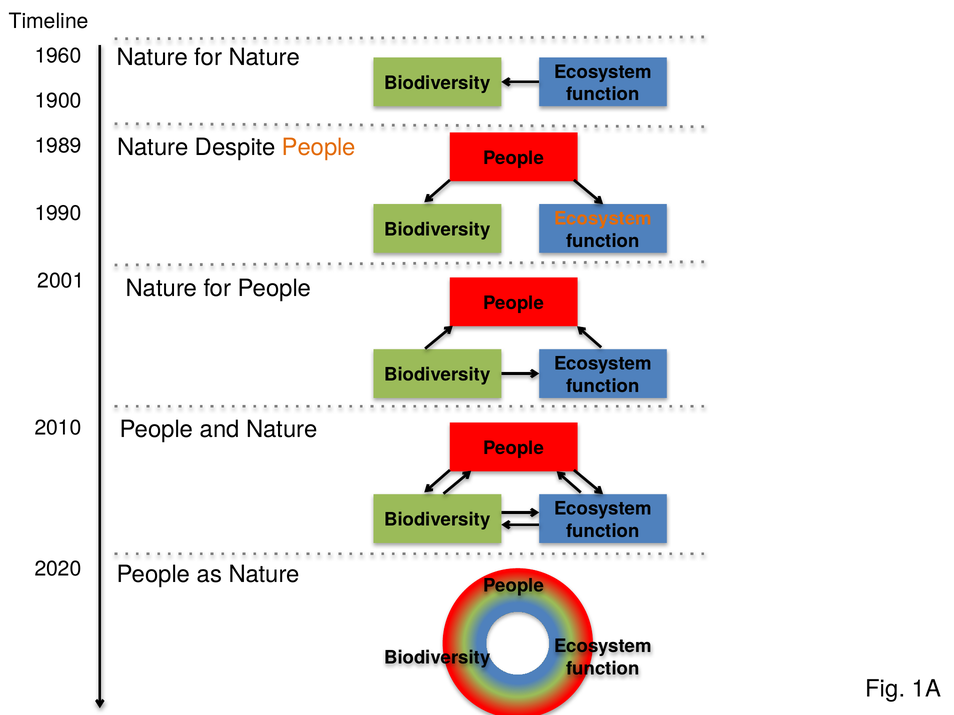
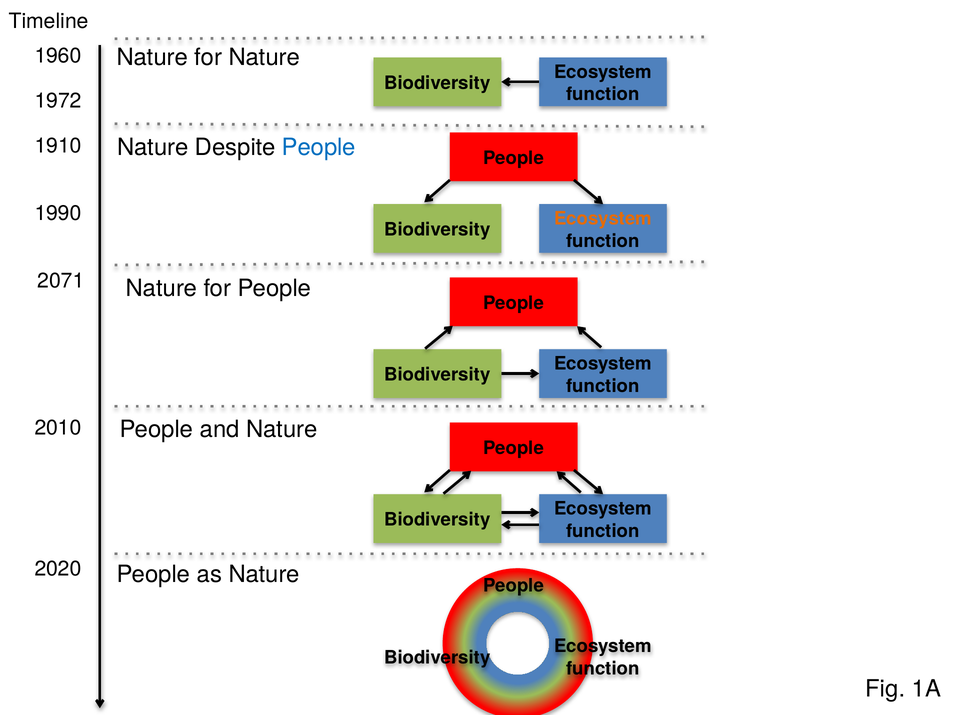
1900: 1900 -> 1972
1989: 1989 -> 1910
People at (319, 148) colour: orange -> blue
2001: 2001 -> 2071
